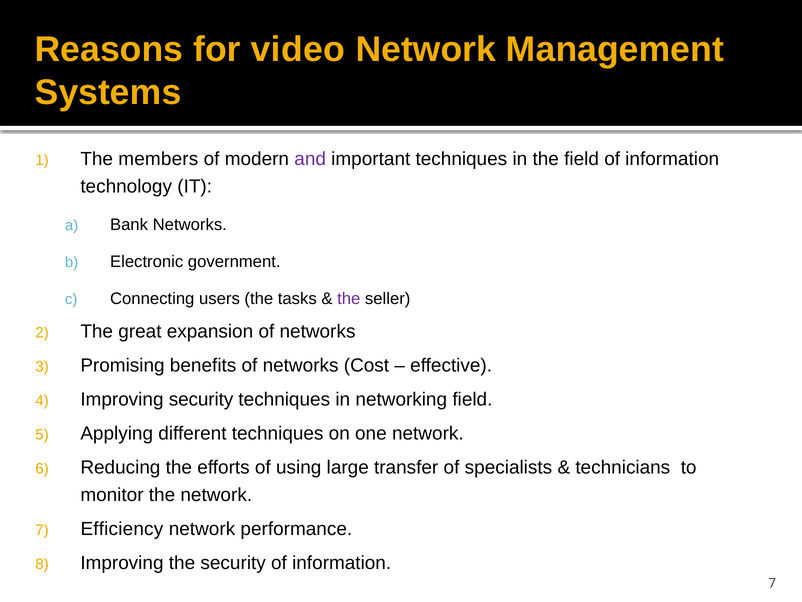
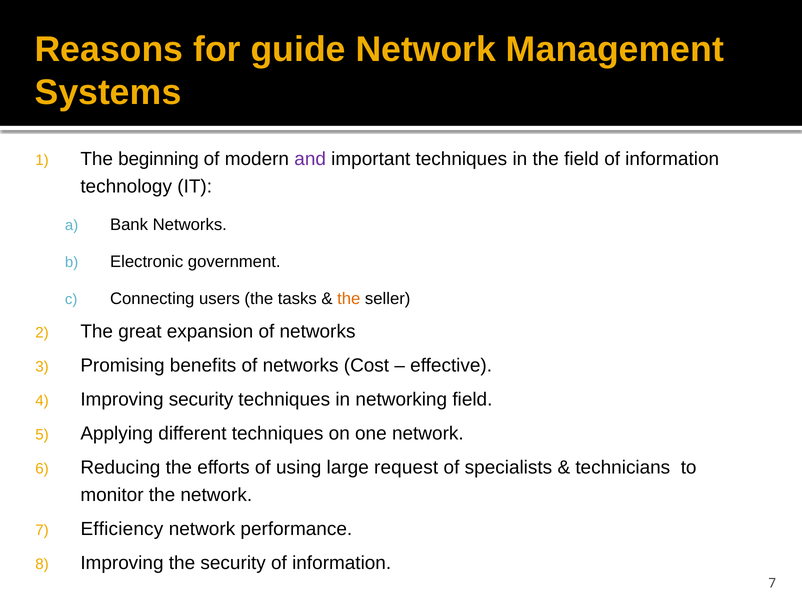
video: video -> guide
members: members -> beginning
the at (349, 298) colour: purple -> orange
transfer: transfer -> request
